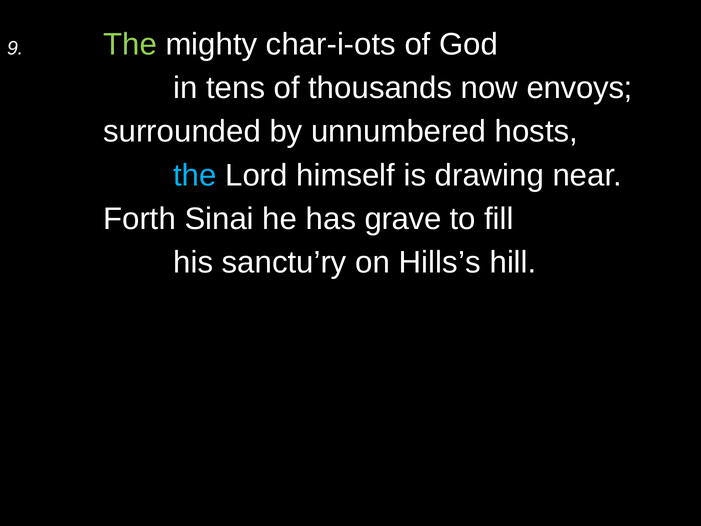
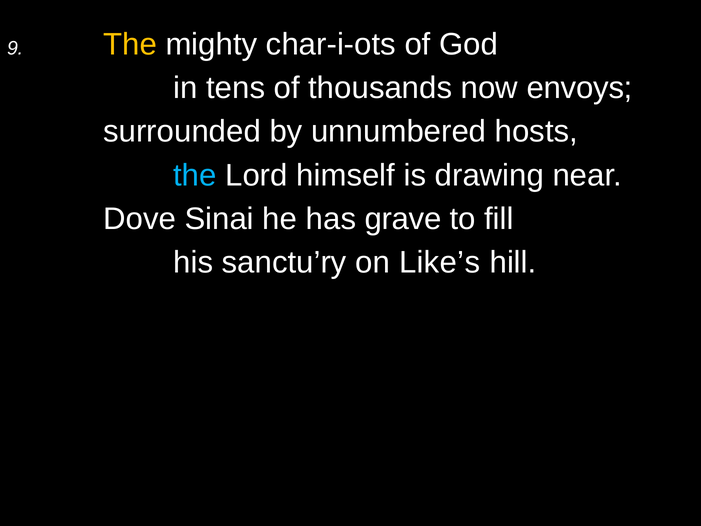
The at (130, 44) colour: light green -> yellow
Forth: Forth -> Dove
Hills’s: Hills’s -> Like’s
